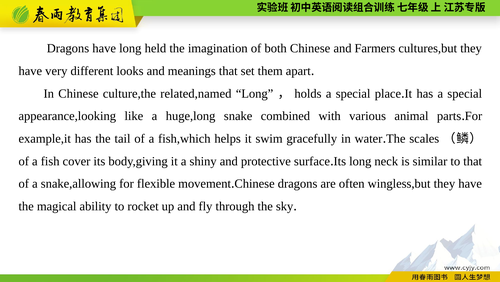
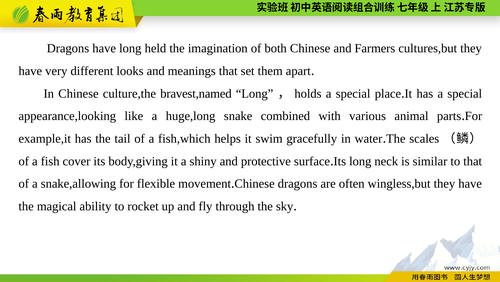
related,named: related,named -> bravest,named
